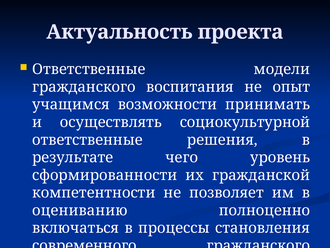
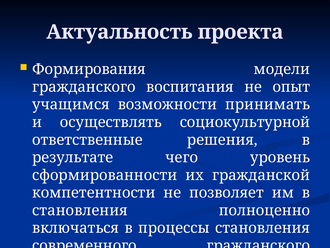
Ответственные at (89, 69): Ответственные -> Формирования
оцениванию at (80, 210): оцениванию -> становления
